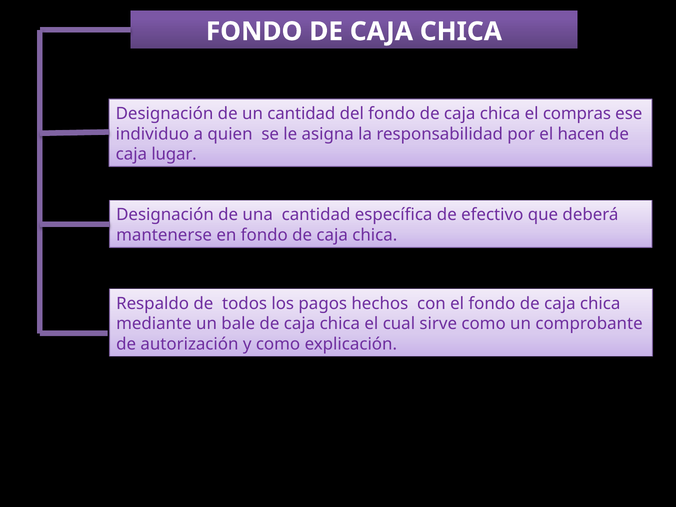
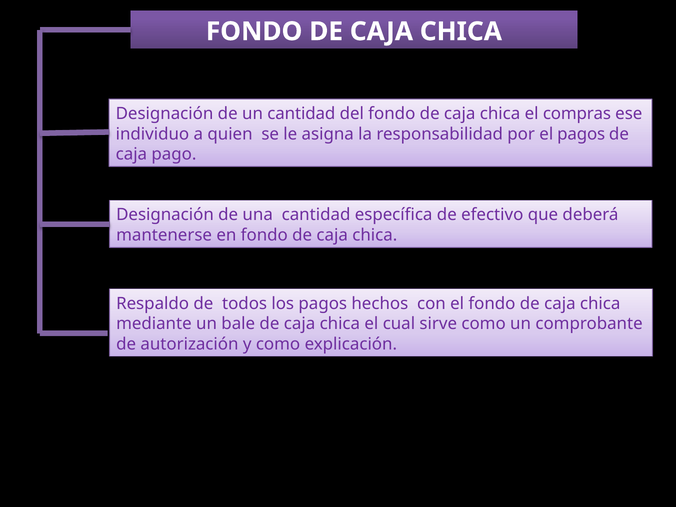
el hacen: hacen -> pagos
lugar: lugar -> pago
